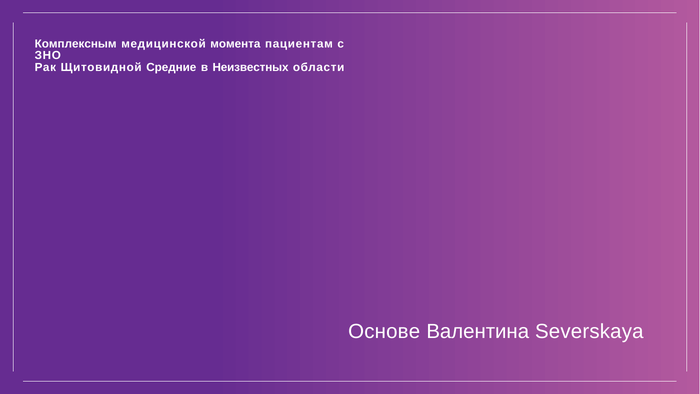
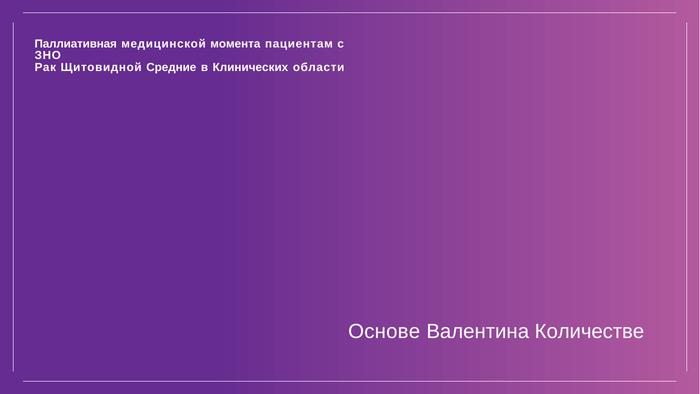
Комплексным: Комплексным -> Паллиативная
Неизвестных: Неизвестных -> Клинических
Severskaya: Severskaya -> Количестве
